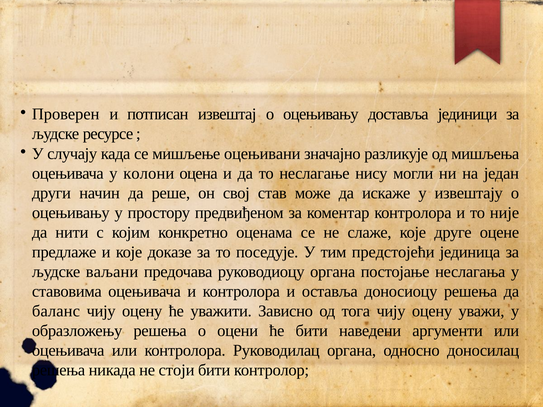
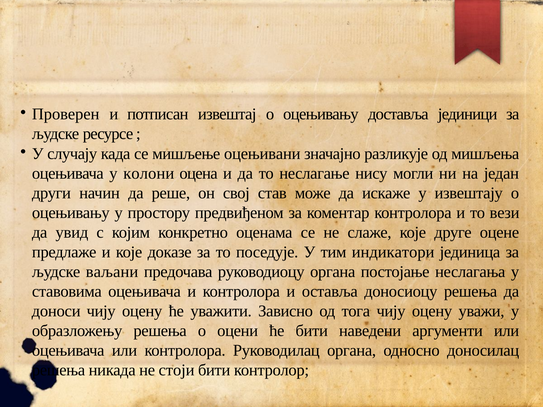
није: није -> вези
нити: нити -> увид
предстојећи: предстојећи -> индикатори
баланс: баланс -> доноси
